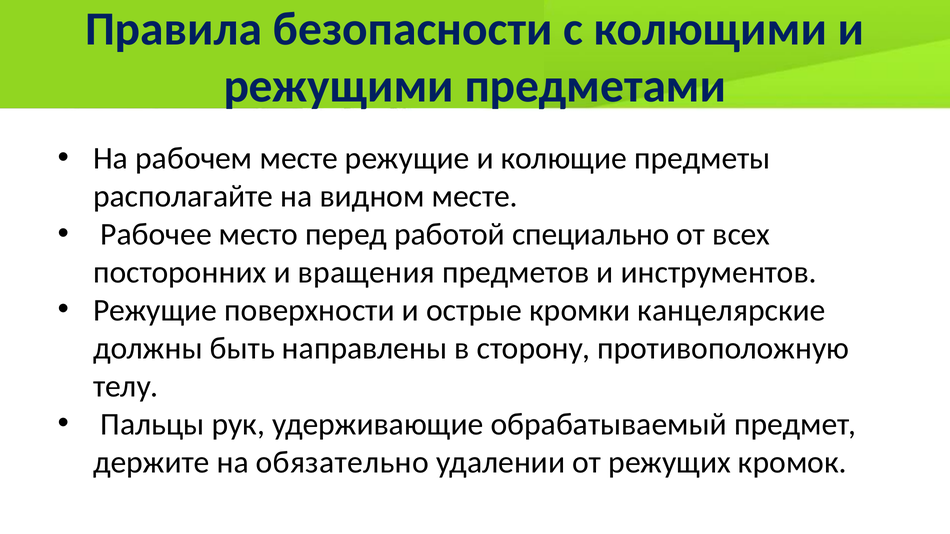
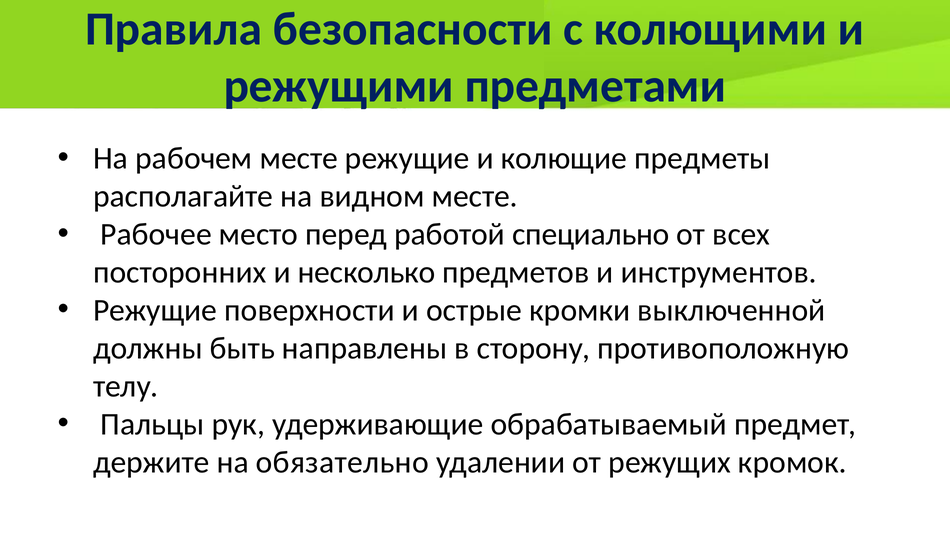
вращения: вращения -> несколько
канцелярские: канцелярские -> выключенной
